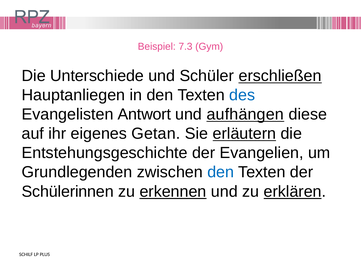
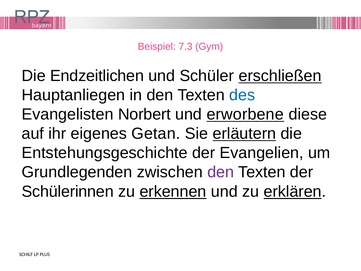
Unterschiede: Unterschiede -> Endzeitlichen
Antwort: Antwort -> Norbert
aufhängen: aufhängen -> erworbene
den at (221, 172) colour: blue -> purple
